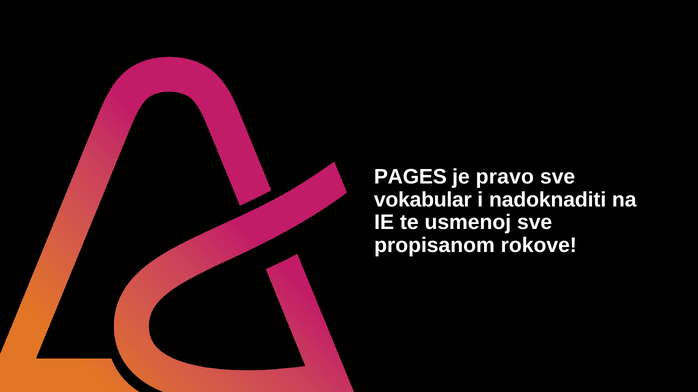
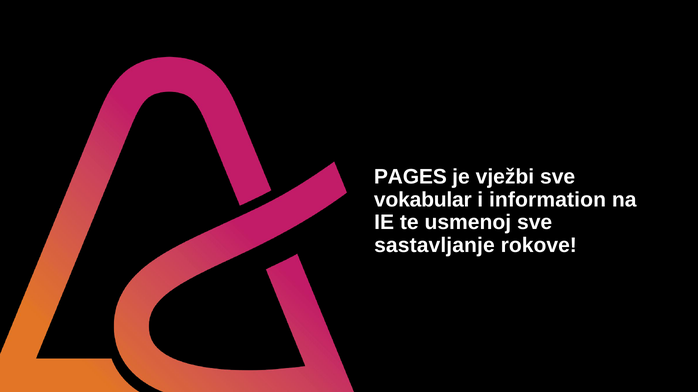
pravo: pravo -> vježbi
nadoknaditi: nadoknaditi -> information
propisanom: propisanom -> sastavljanje
